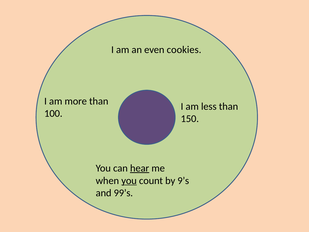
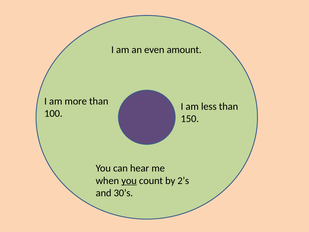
cookies: cookies -> amount
hear underline: present -> none
9’s: 9’s -> 2’s
99’s: 99’s -> 30’s
